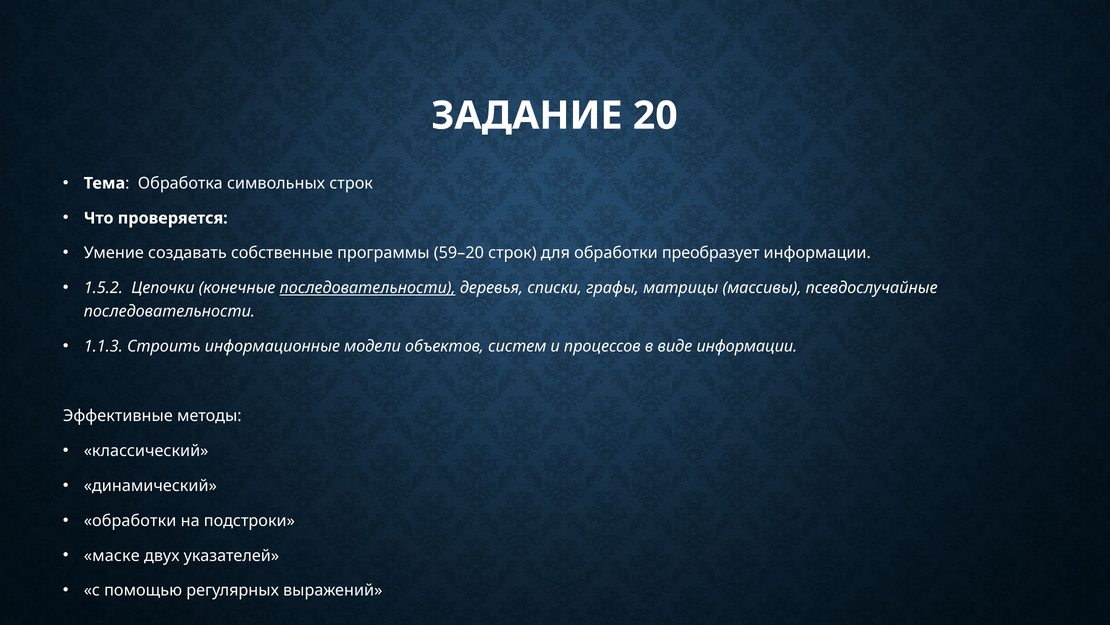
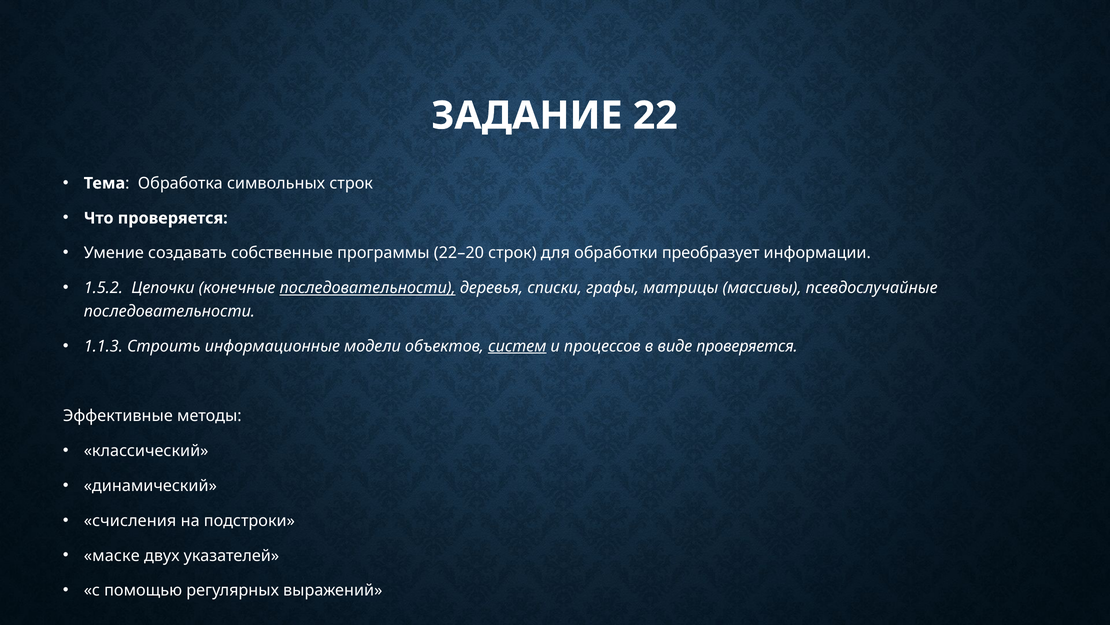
20: 20 -> 22
59–20: 59–20 -> 22–20
систем underline: none -> present
виде информации: информации -> проверяется
обработки at (130, 520): обработки -> счисления
